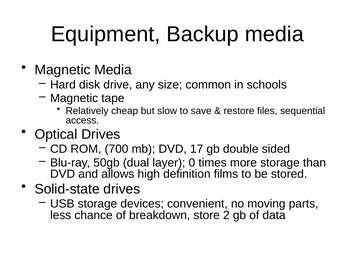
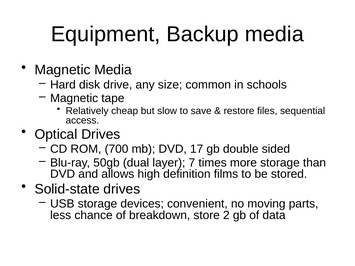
0: 0 -> 7
